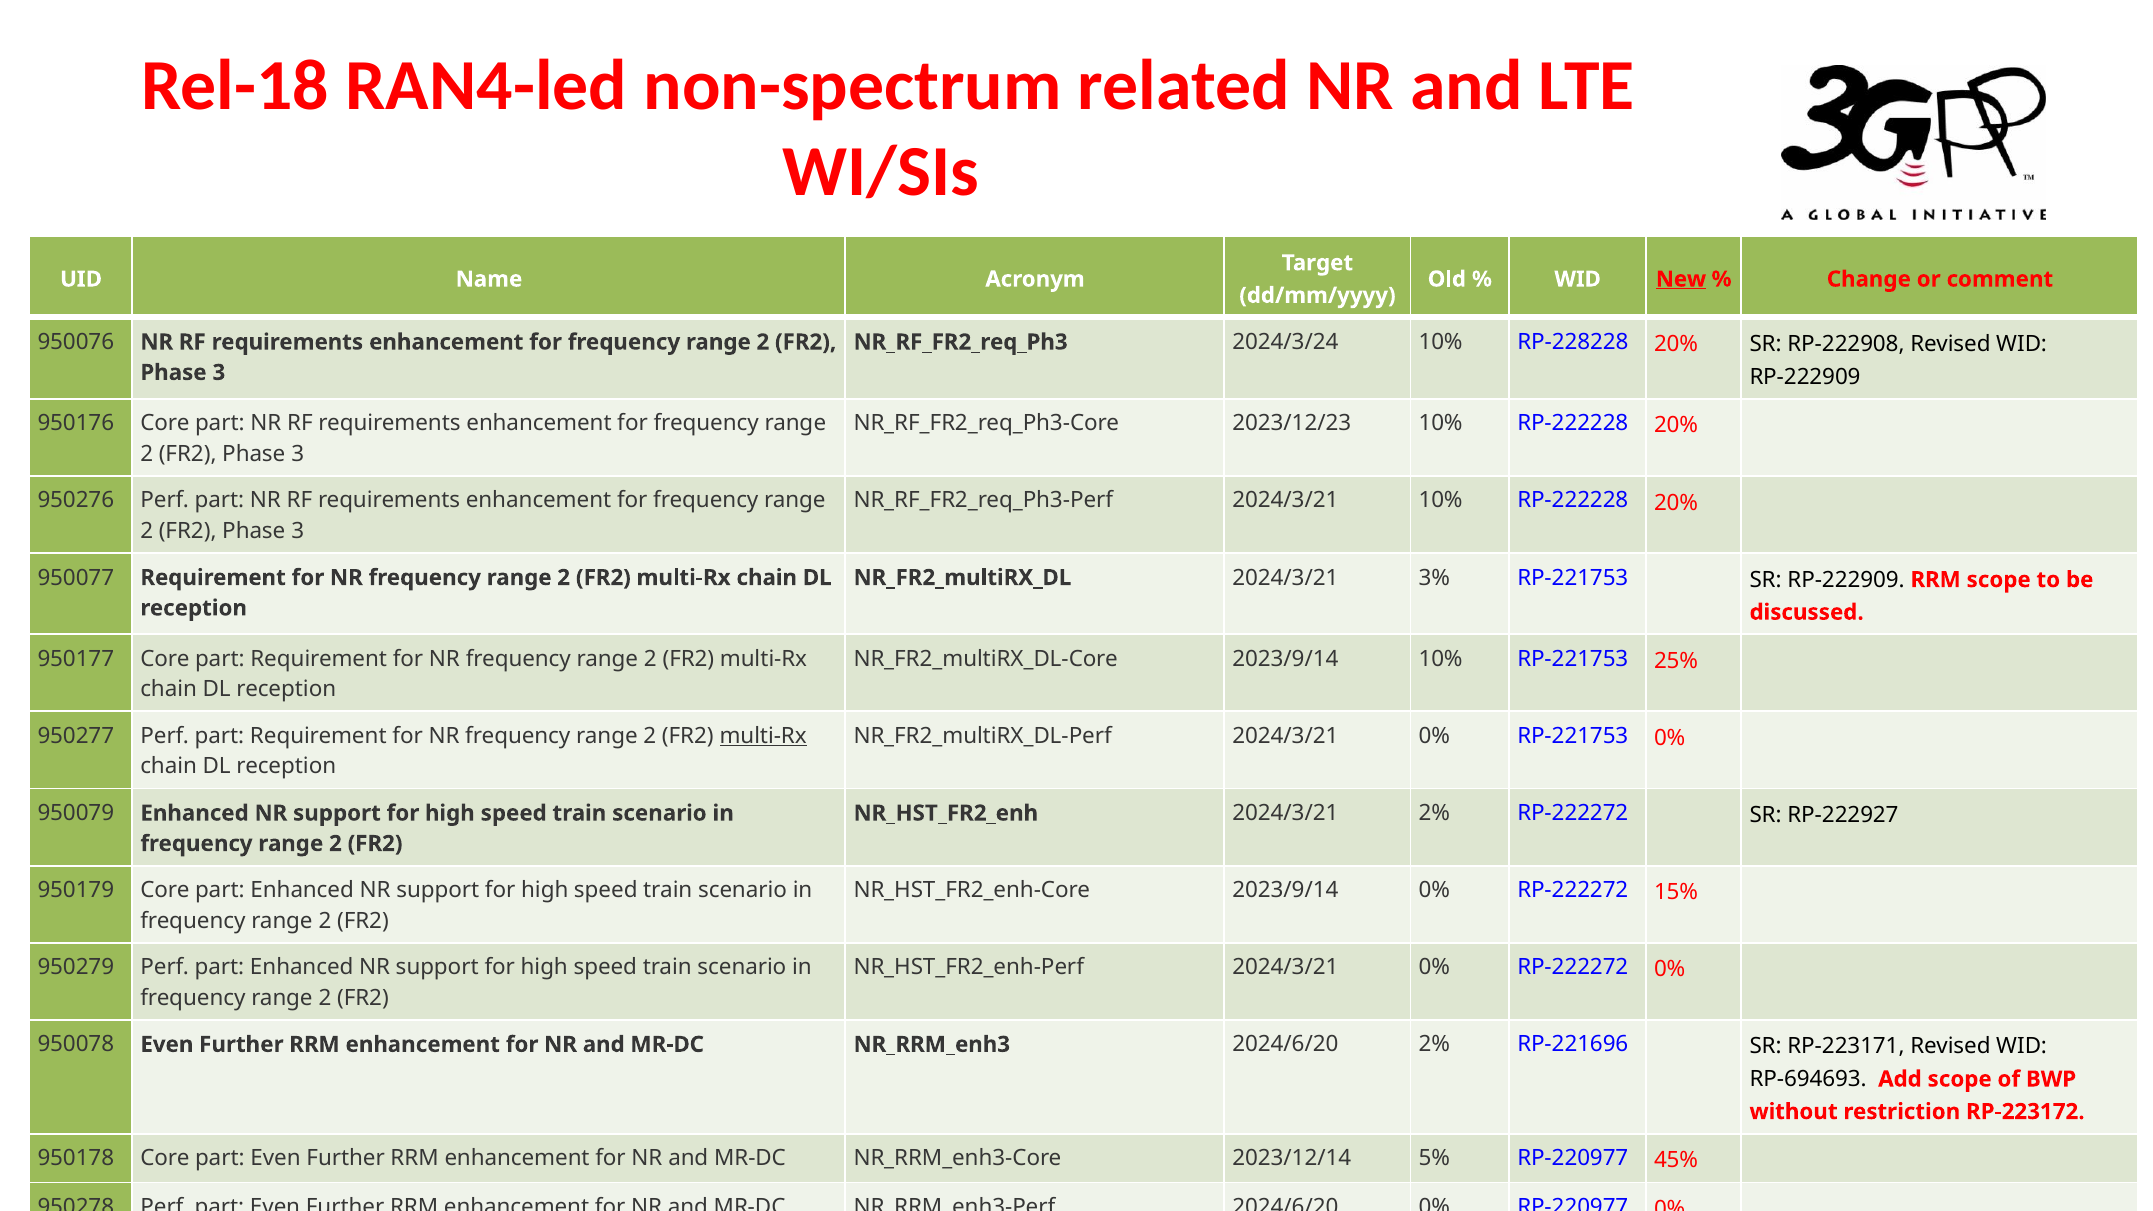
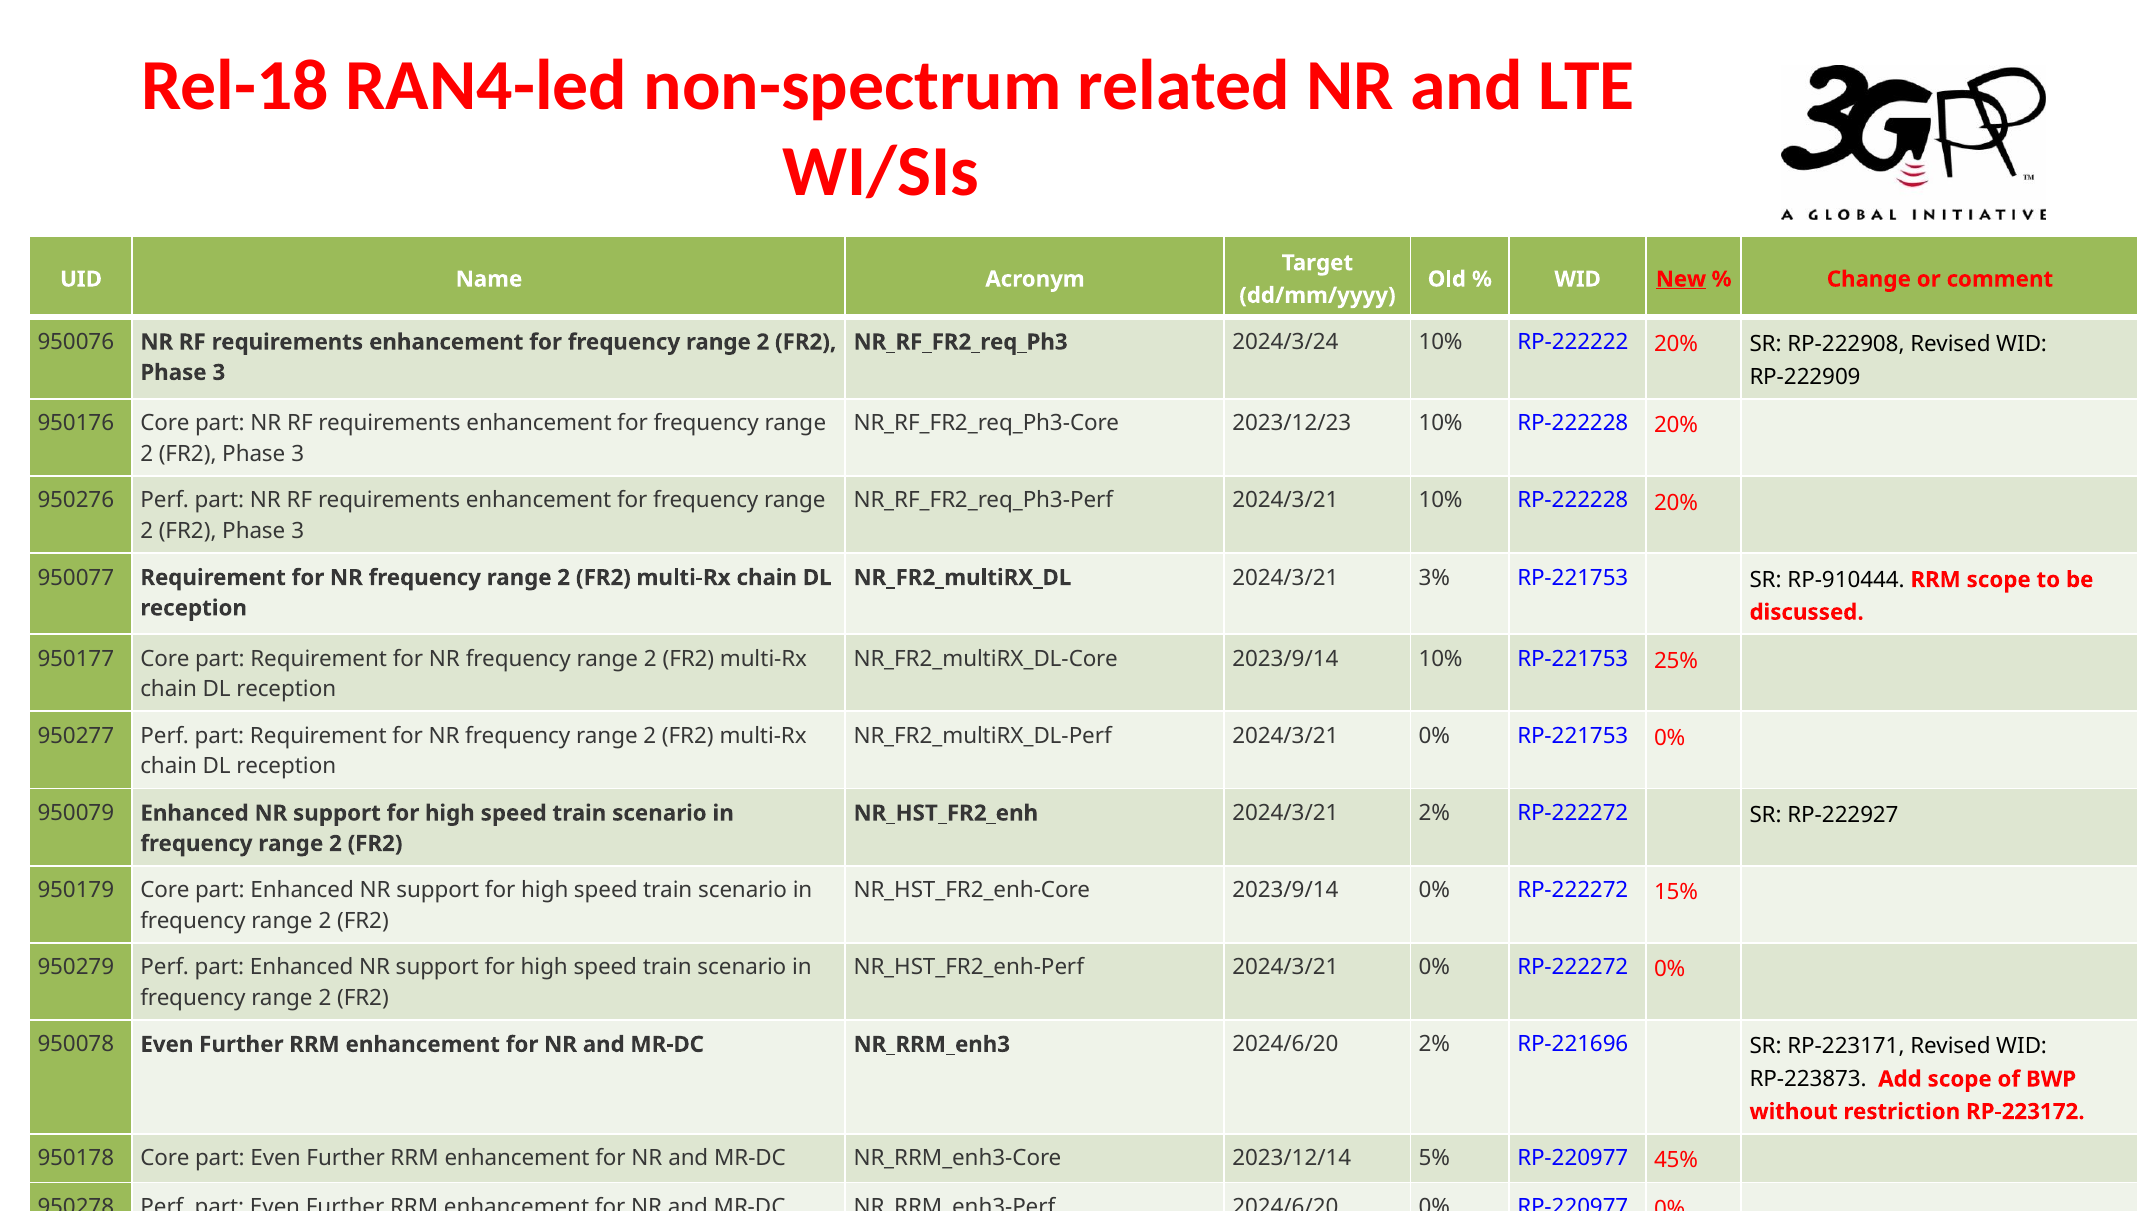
RP-228228: RP-228228 -> RP-222222
SR RP‑222909: RP‑222909 -> RP‑910444
multi-Rx at (763, 736) underline: present -> none
RP‑694693: RP‑694693 -> RP‑223873
